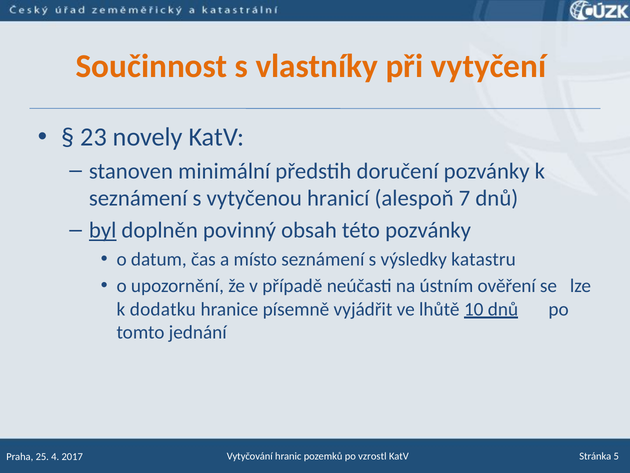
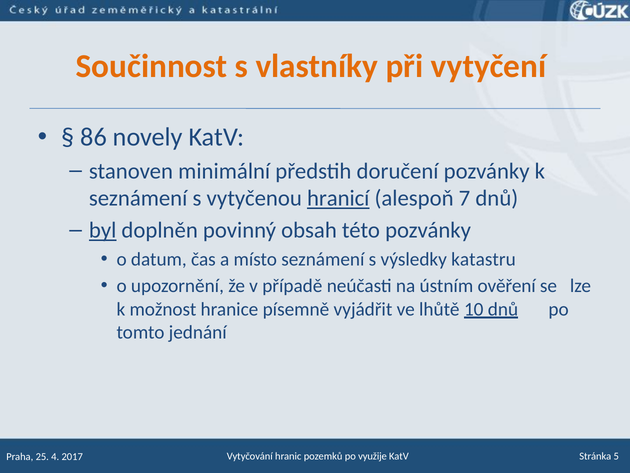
23: 23 -> 86
hranicí underline: none -> present
dodatku: dodatku -> možnost
vzrostl: vzrostl -> využije
